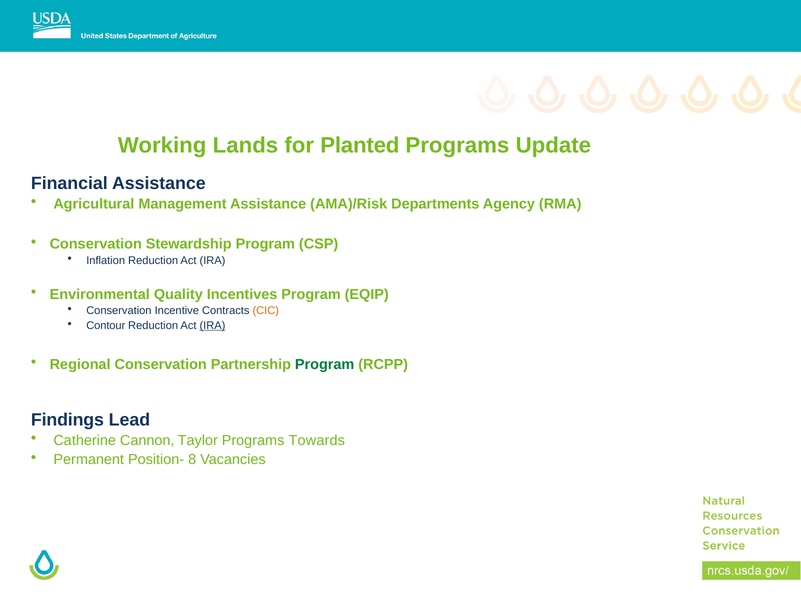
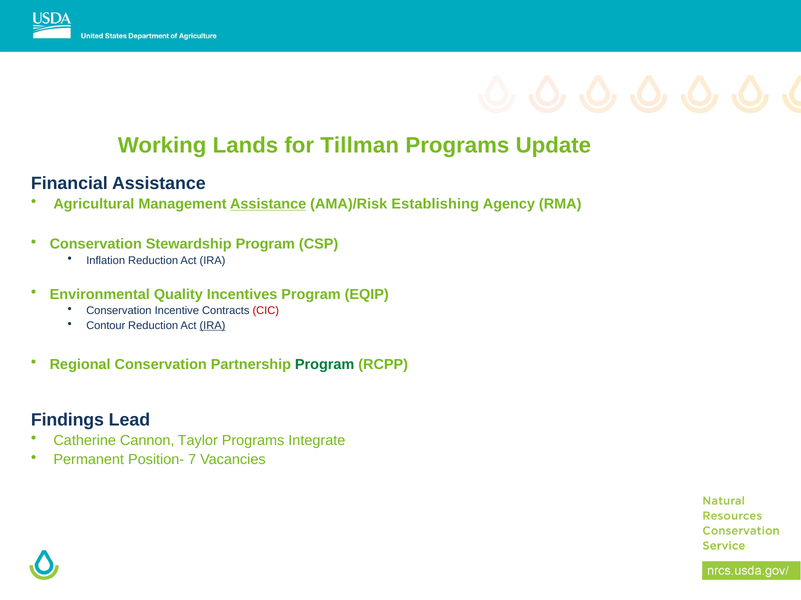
Planted: Planted -> Tillman
Assistance at (268, 204) underline: none -> present
Departments: Departments -> Establishing
CIC colour: orange -> red
Towards: Towards -> Integrate
8: 8 -> 7
